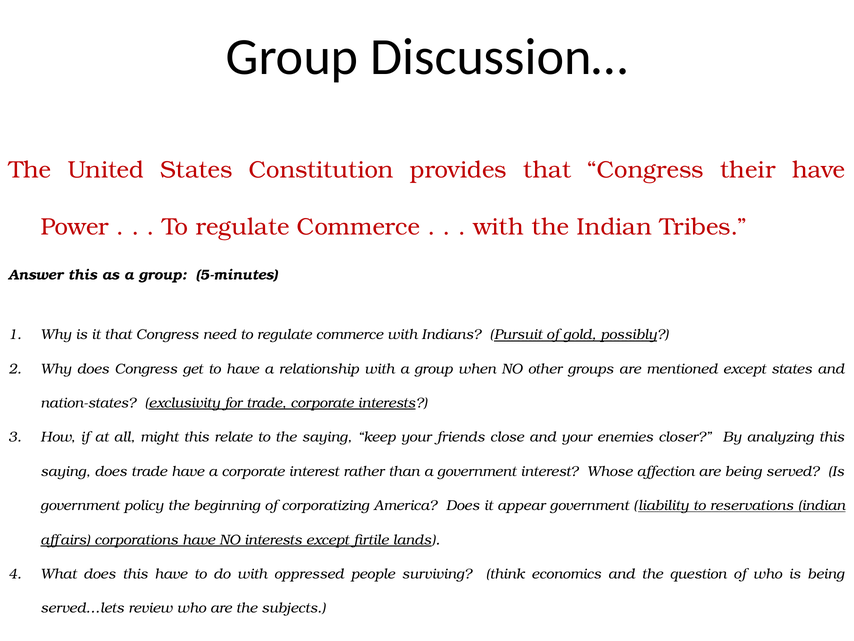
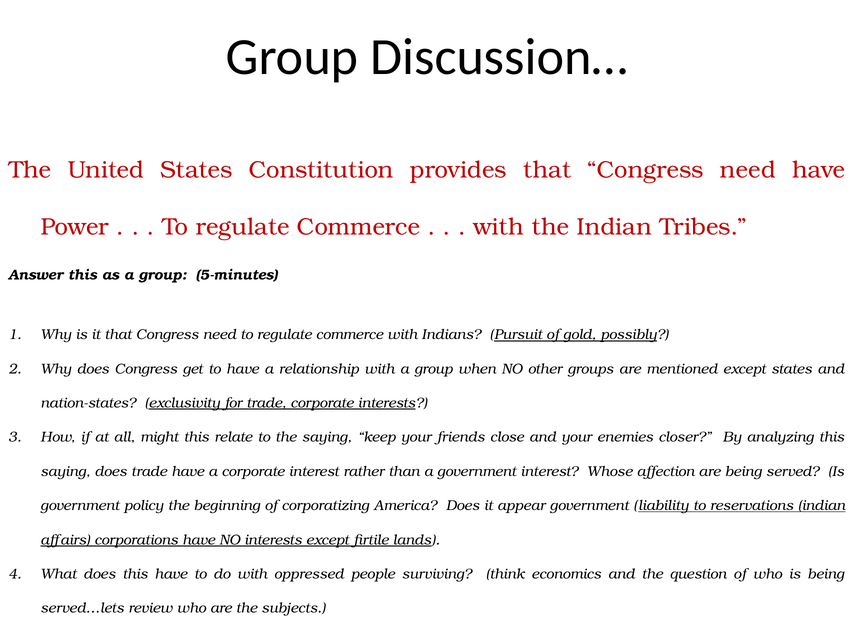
provides that Congress their: their -> need
